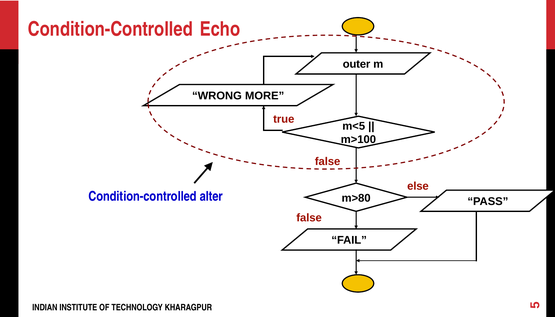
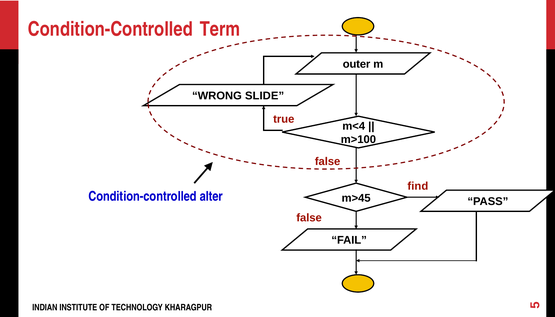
Echo: Echo -> Term
MORE: MORE -> SLIDE
m<5: m<5 -> m<4
else: else -> find
m>80: m>80 -> m>45
